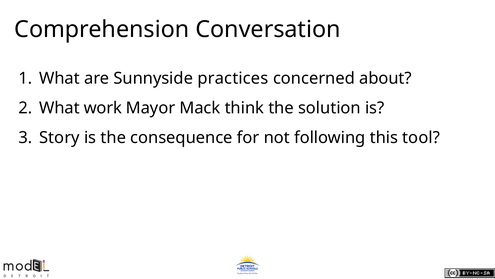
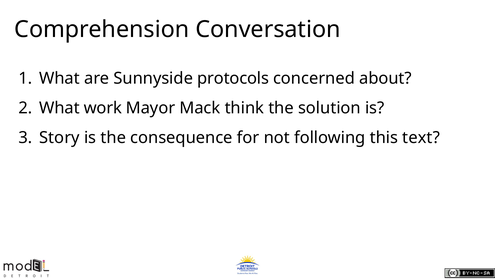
practices: practices -> protocols
tool: tool -> text
